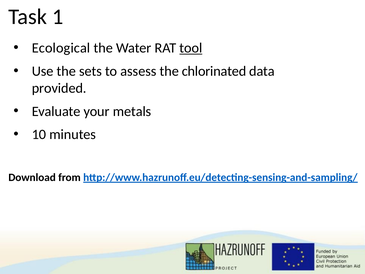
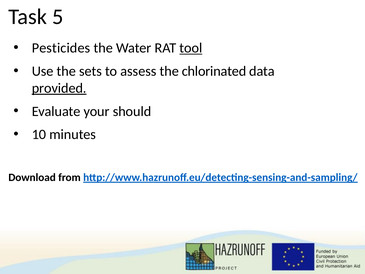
1: 1 -> 5
Ecological: Ecological -> Pesticides
provided underline: none -> present
metals: metals -> should
